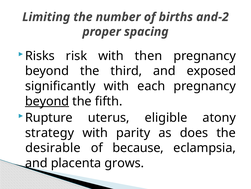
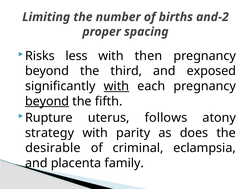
risk: risk -> less
with at (116, 86) underline: none -> present
eligible: eligible -> follows
because: because -> criminal
grows: grows -> family
